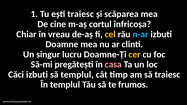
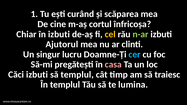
eşti traiesc: traiesc -> curând
în vreau: vreau -> izbuti
n-ar colour: light blue -> light green
Doamne: Doamne -> Ajutorul
cer colour: yellow -> light blue
frumos: frumos -> lumina
